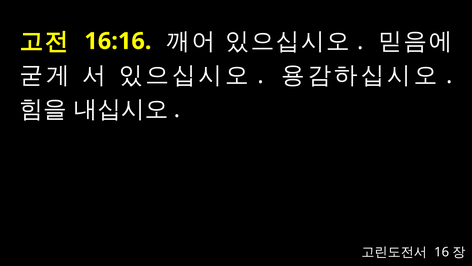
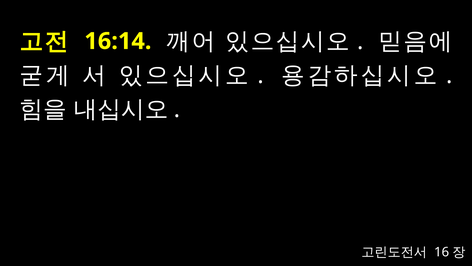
16:16: 16:16 -> 16:14
